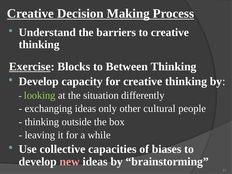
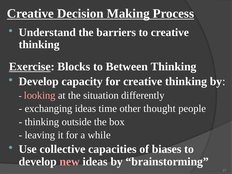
looking colour: light green -> pink
only: only -> time
cultural: cultural -> thought
